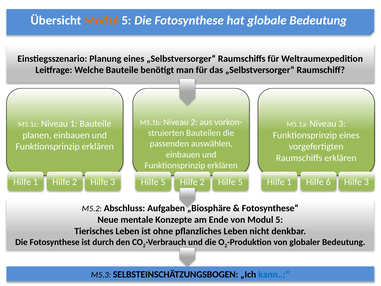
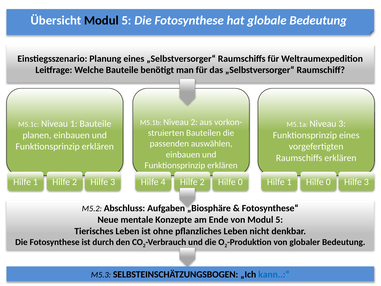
Modul at (101, 20) colour: orange -> black
5 at (240, 182): 5 -> 0
5 at (163, 182): 5 -> 4
6 at (328, 182): 6 -> 0
